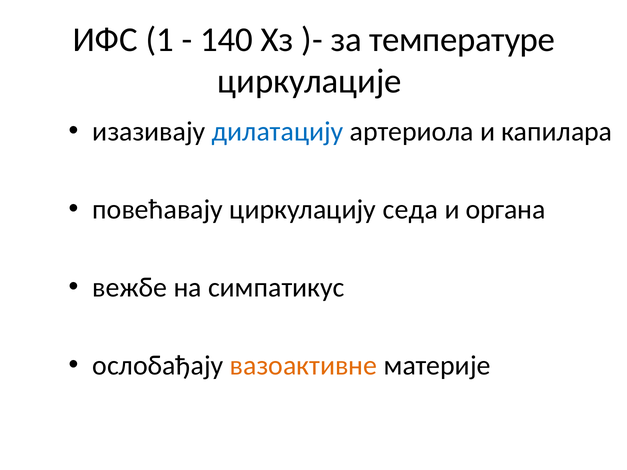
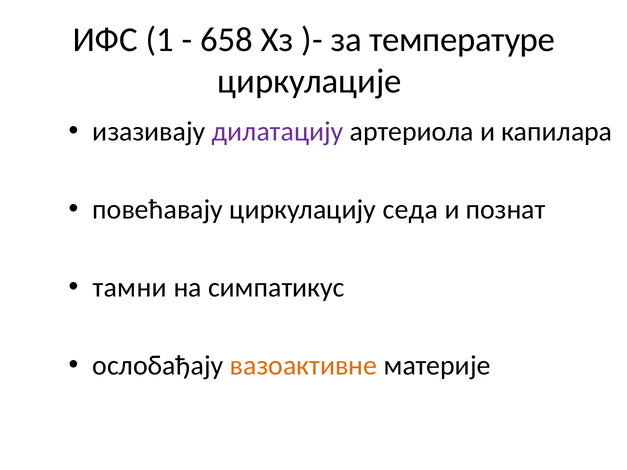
140: 140 -> 658
дилатацију colour: blue -> purple
органа: органа -> познат
вежбе: вежбе -> тамни
